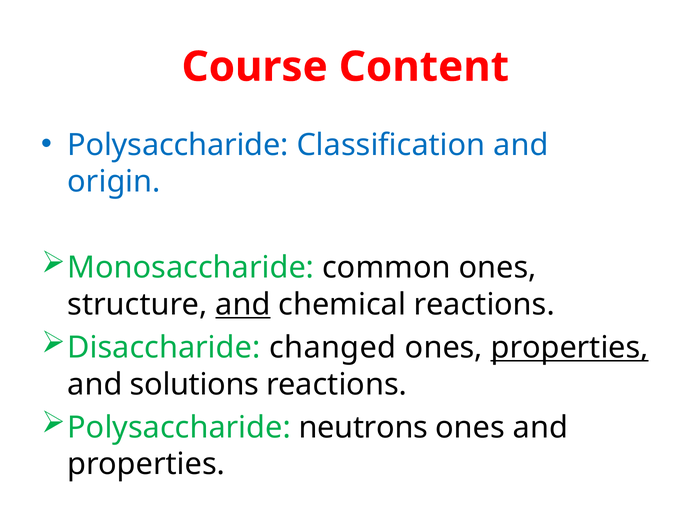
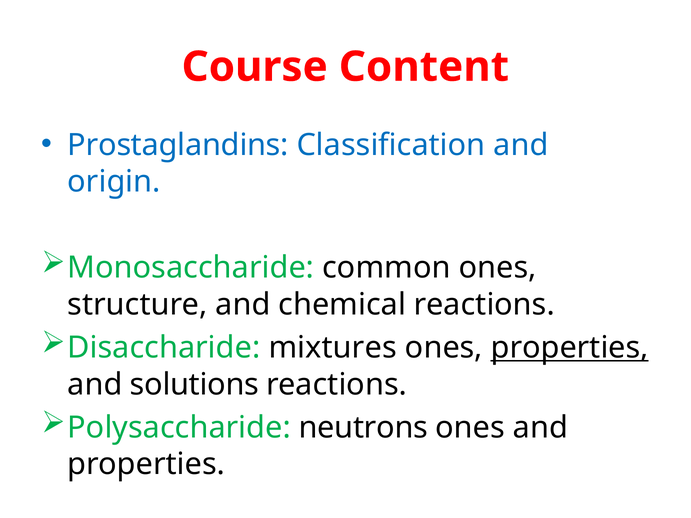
Polysaccharide at (178, 145): Polysaccharide -> Prostaglandins
and at (243, 305) underline: present -> none
changed: changed -> mixtures
